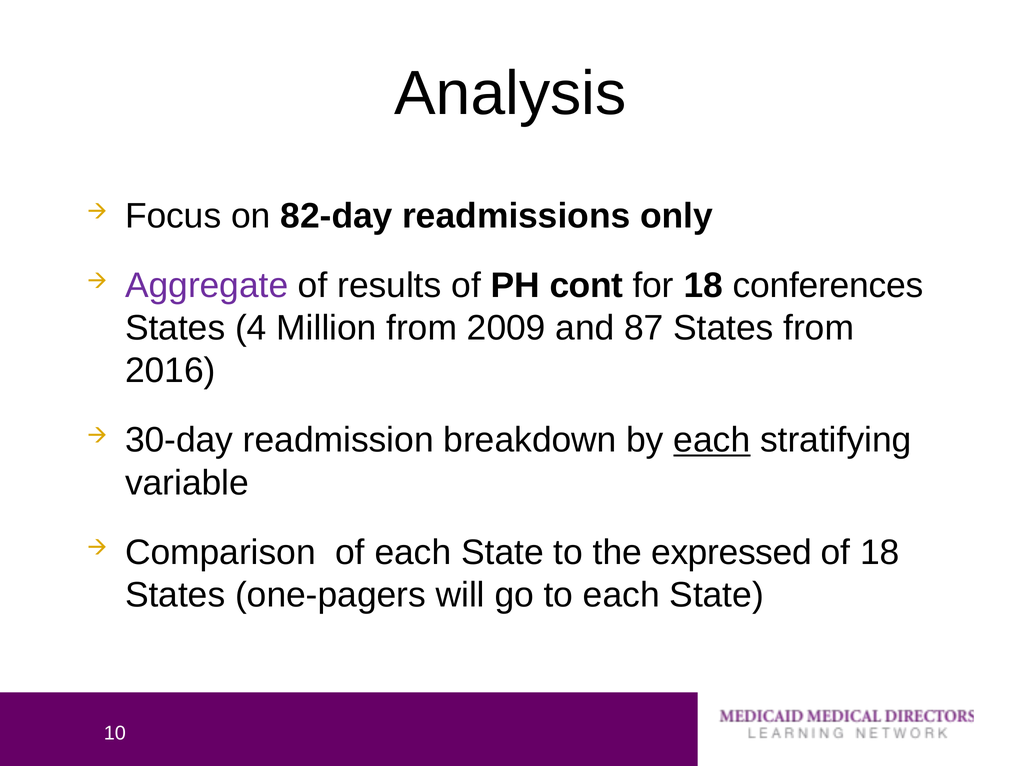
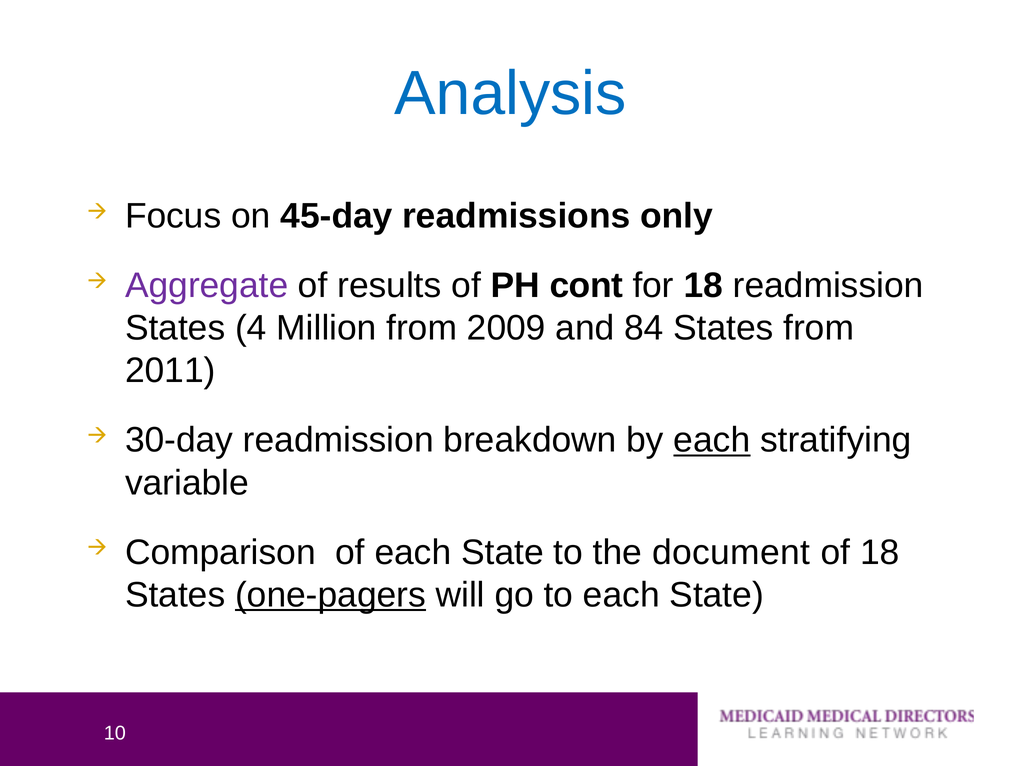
Analysis colour: black -> blue
82-day: 82-day -> 45-day
18 conferences: conferences -> readmission
87: 87 -> 84
2016: 2016 -> 2011
expressed: expressed -> document
one-pagers underline: none -> present
